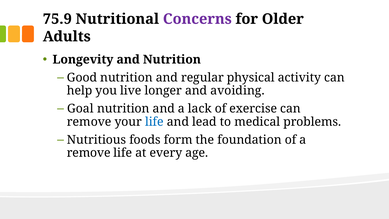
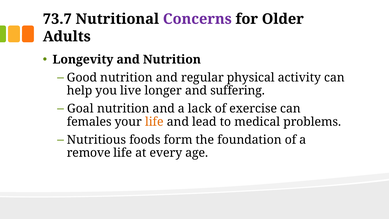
75.9: 75.9 -> 73.7
avoiding: avoiding -> suffering
remove at (89, 122): remove -> females
life at (154, 122) colour: blue -> orange
